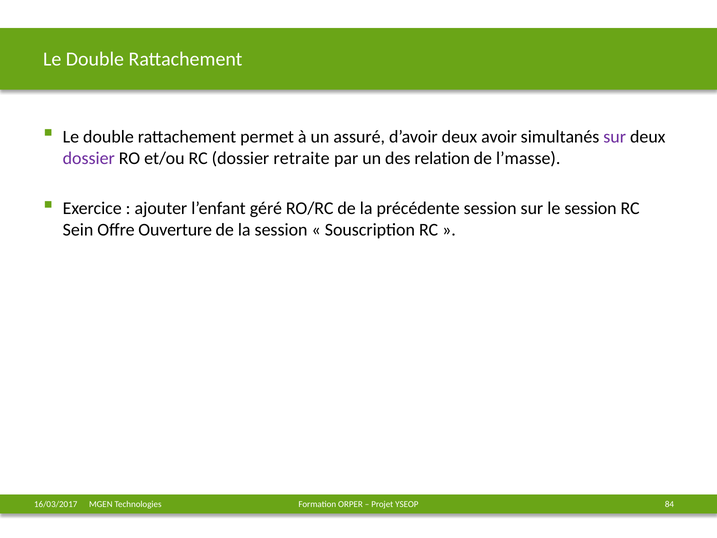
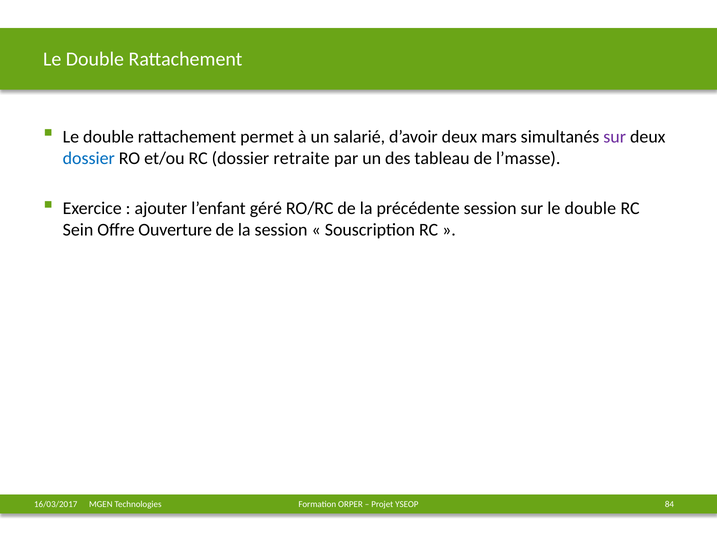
assuré: assuré -> salarié
avoir: avoir -> mars
dossier at (89, 158) colour: purple -> blue
relation: relation -> tableau
sur le session: session -> double
